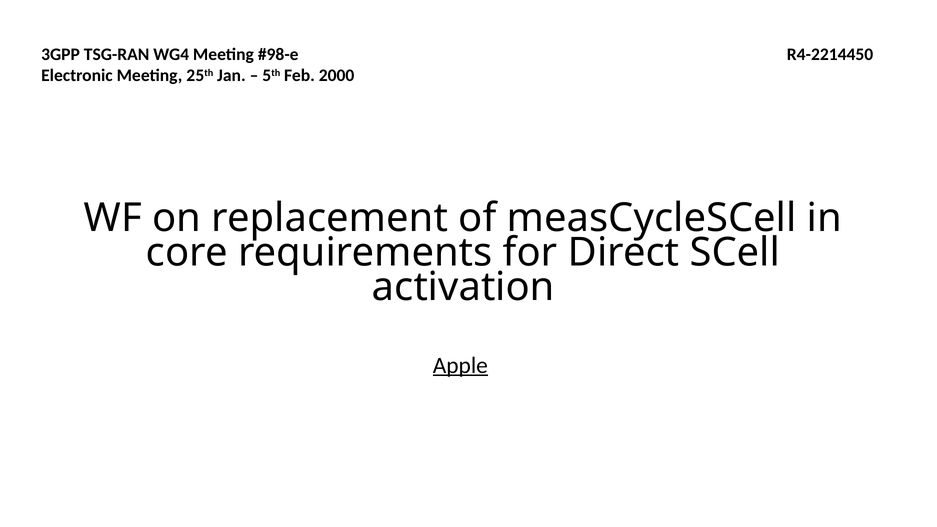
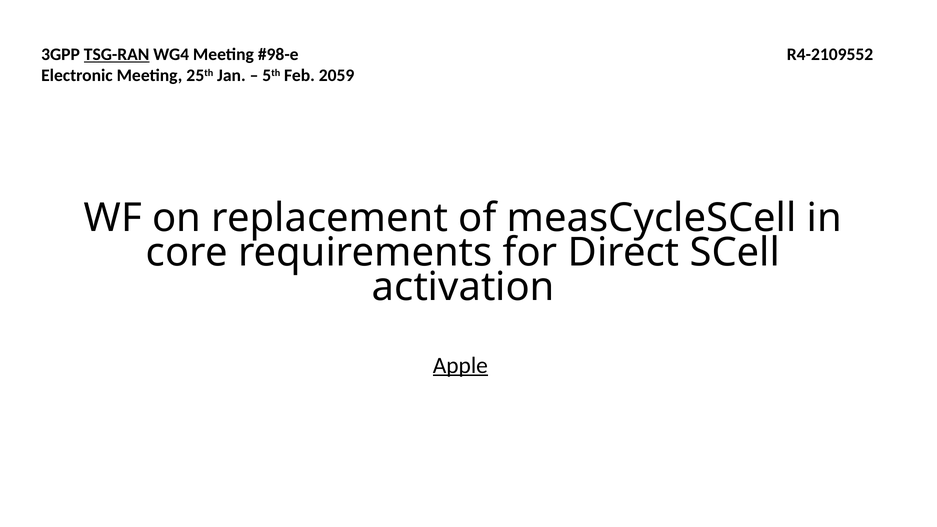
TSG-RAN underline: none -> present
R4-2214450: R4-2214450 -> R4-2109552
2000: 2000 -> 2059
